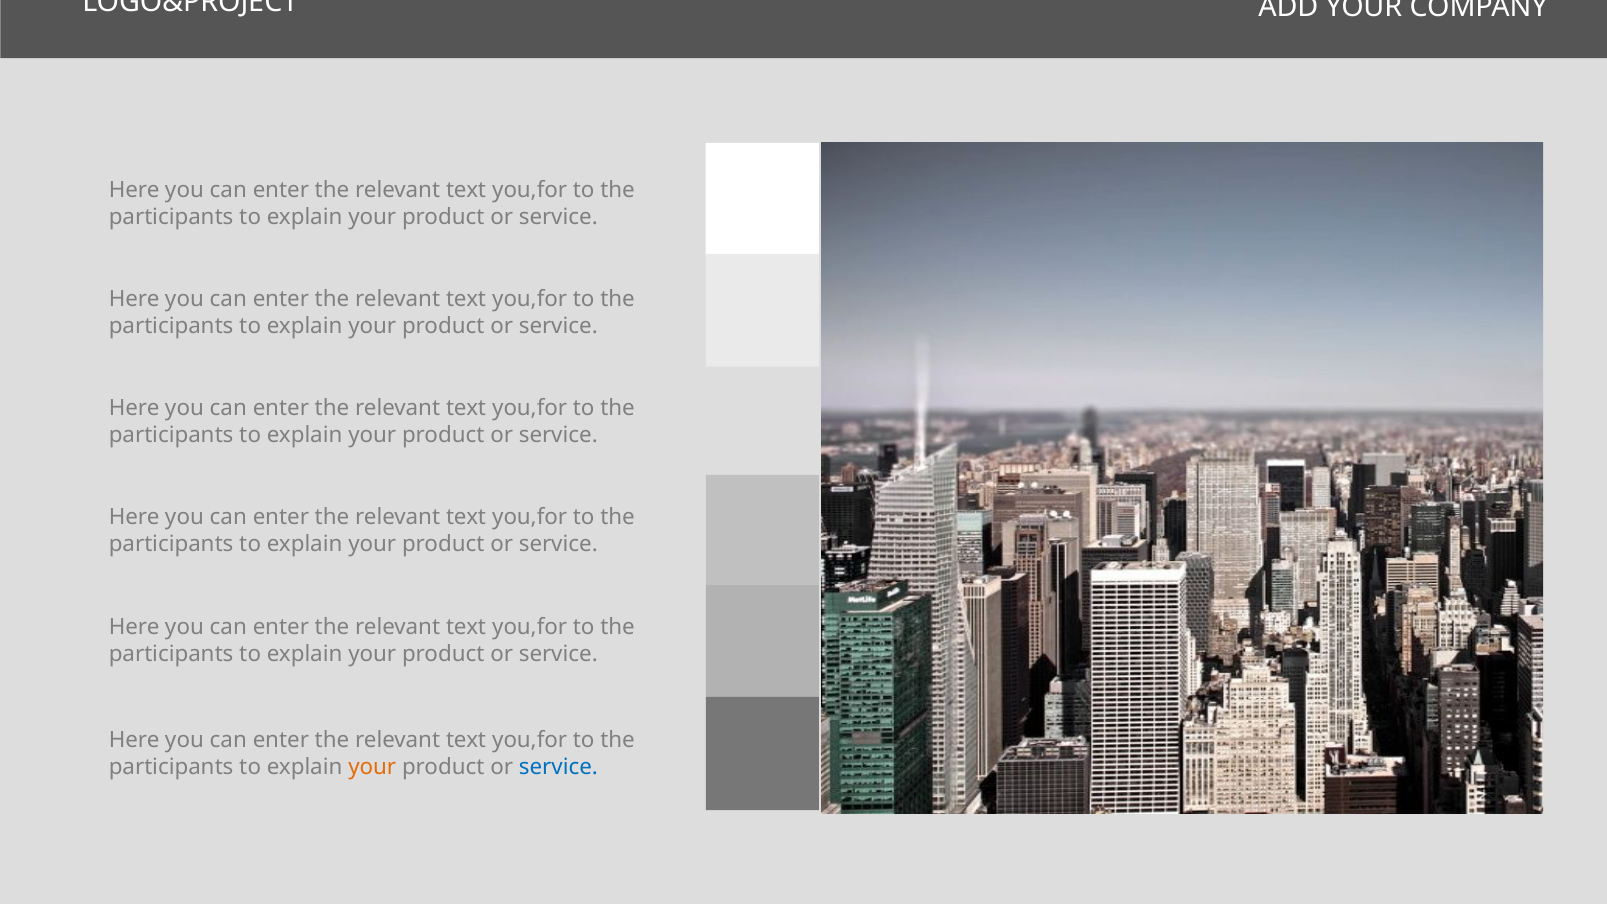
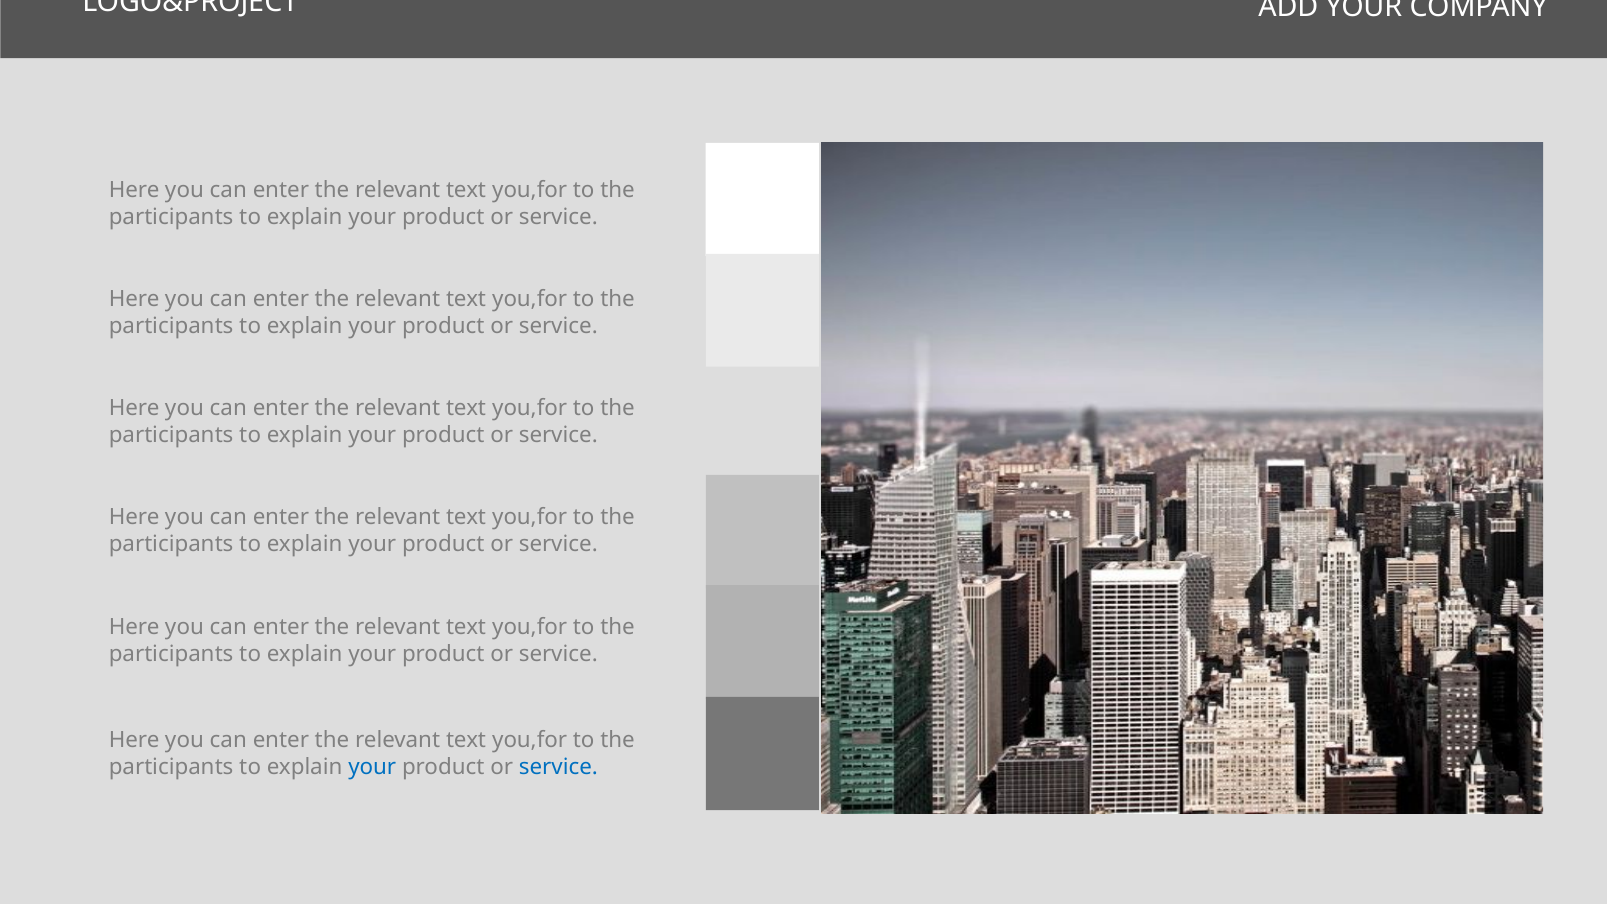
your at (372, 767) colour: orange -> blue
